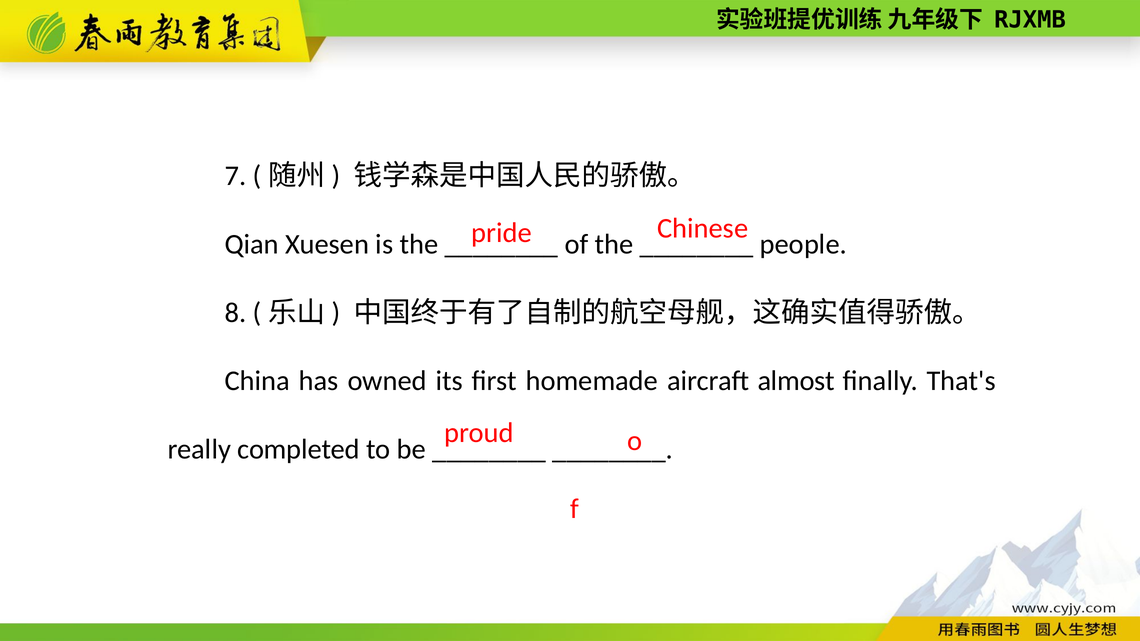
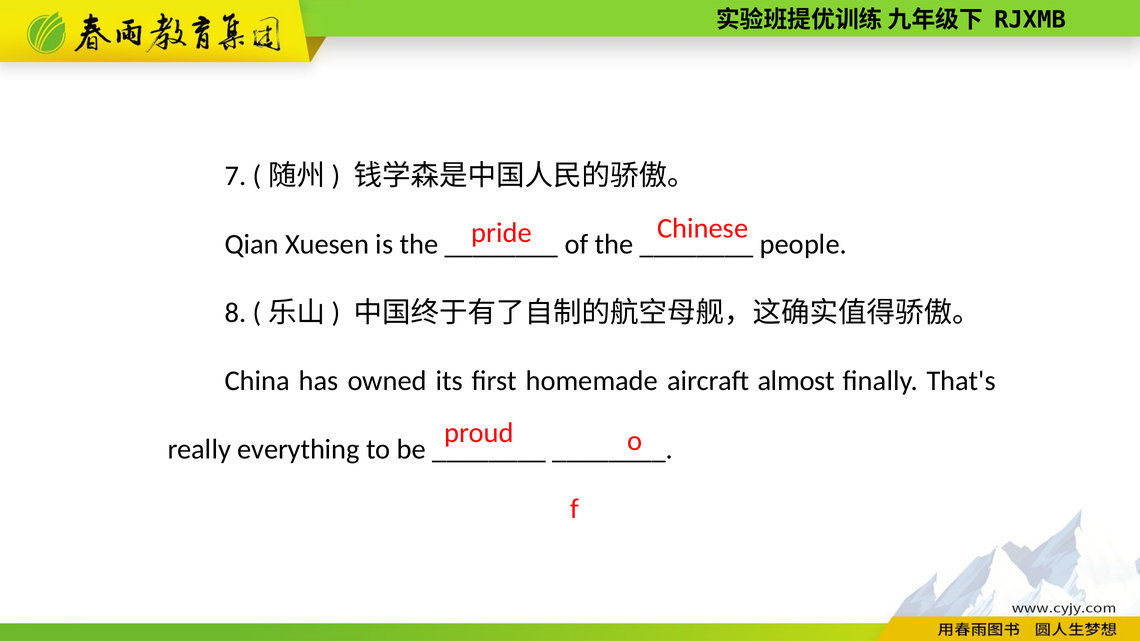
completed: completed -> everything
